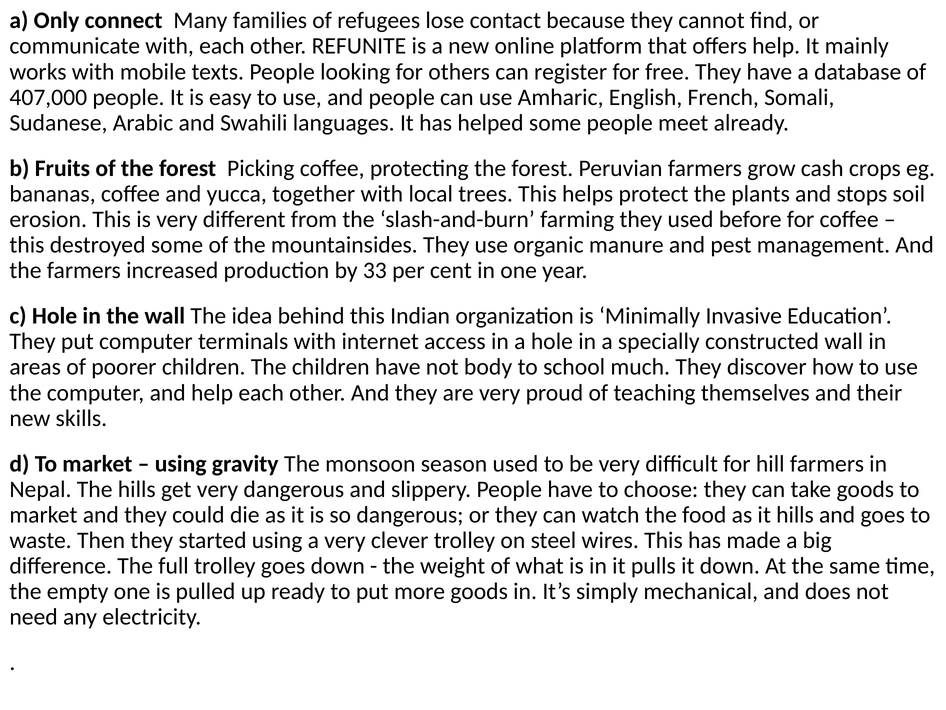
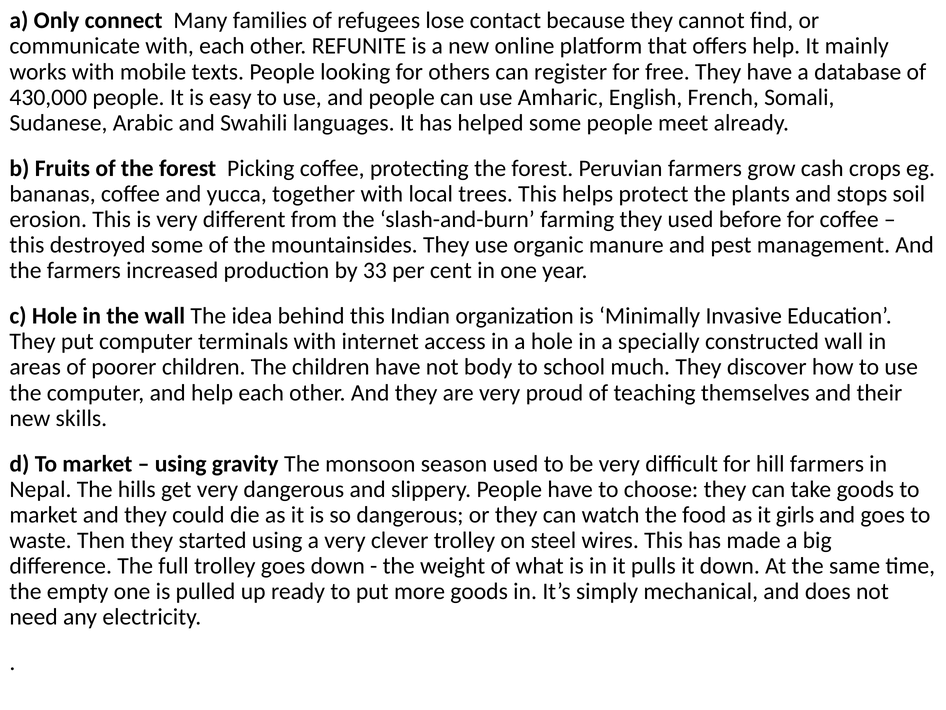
407,000: 407,000 -> 430,000
it hills: hills -> girls
